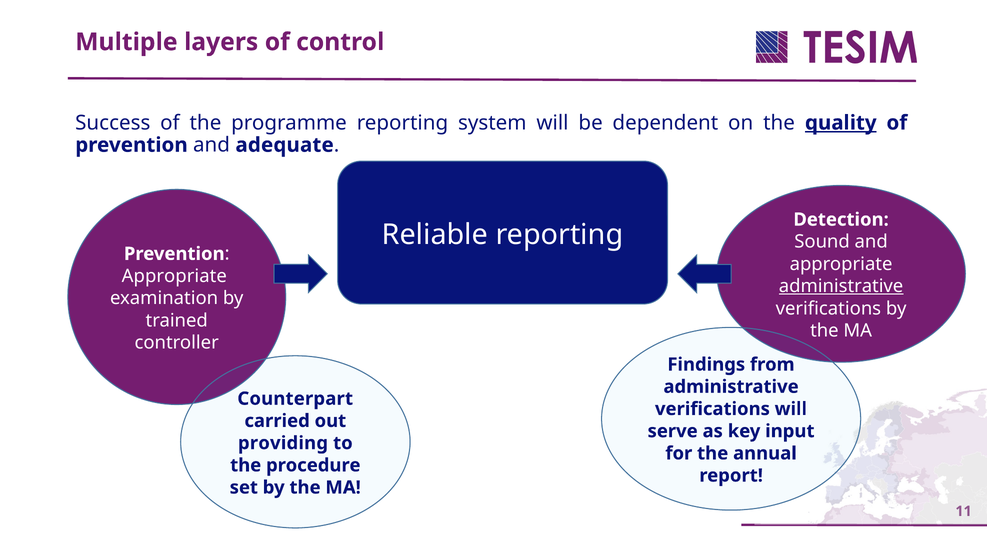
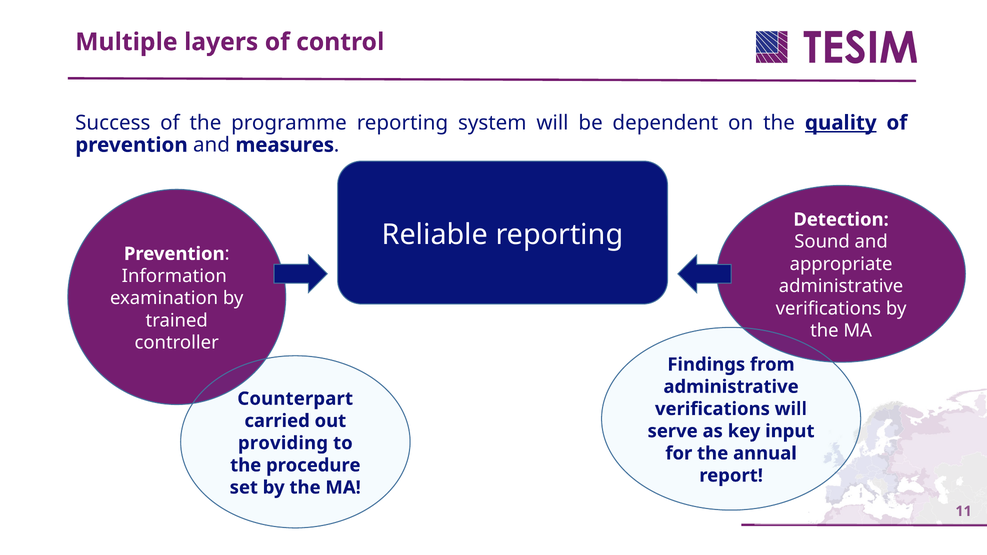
adequate: adequate -> measures
Appropriate at (174, 276): Appropriate -> Information
administrative at (841, 286) underline: present -> none
